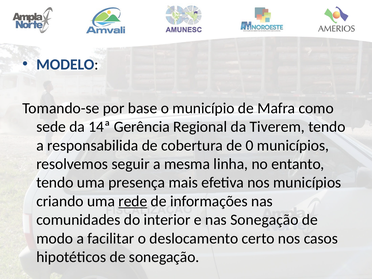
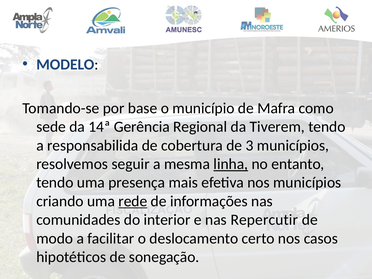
0: 0 -> 3
linha underline: none -> present
nas Sonegação: Sonegação -> Repercutir
